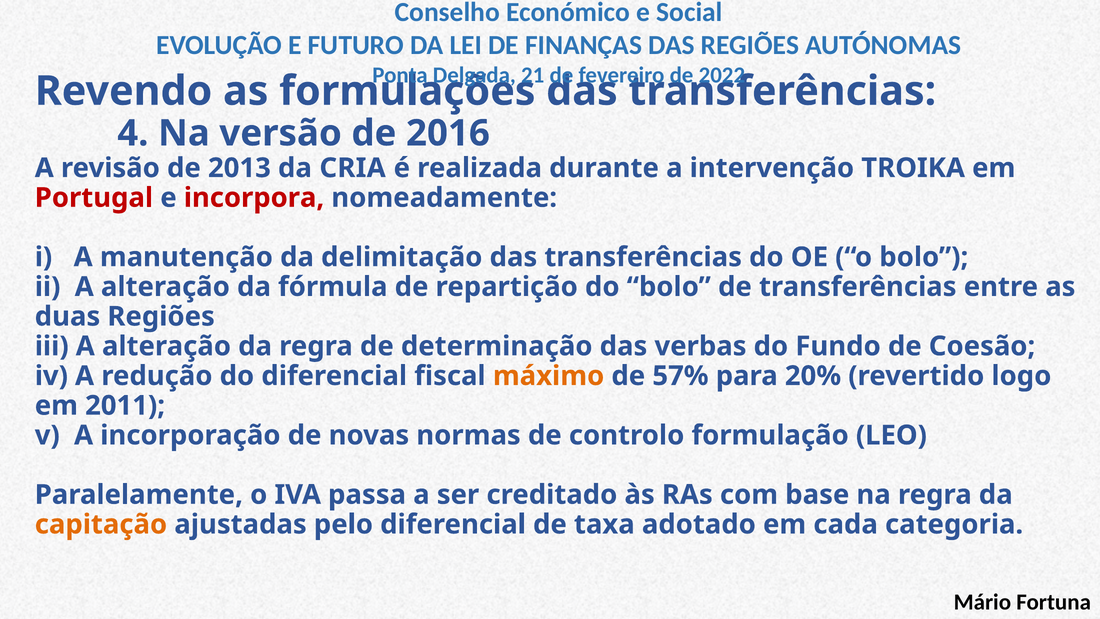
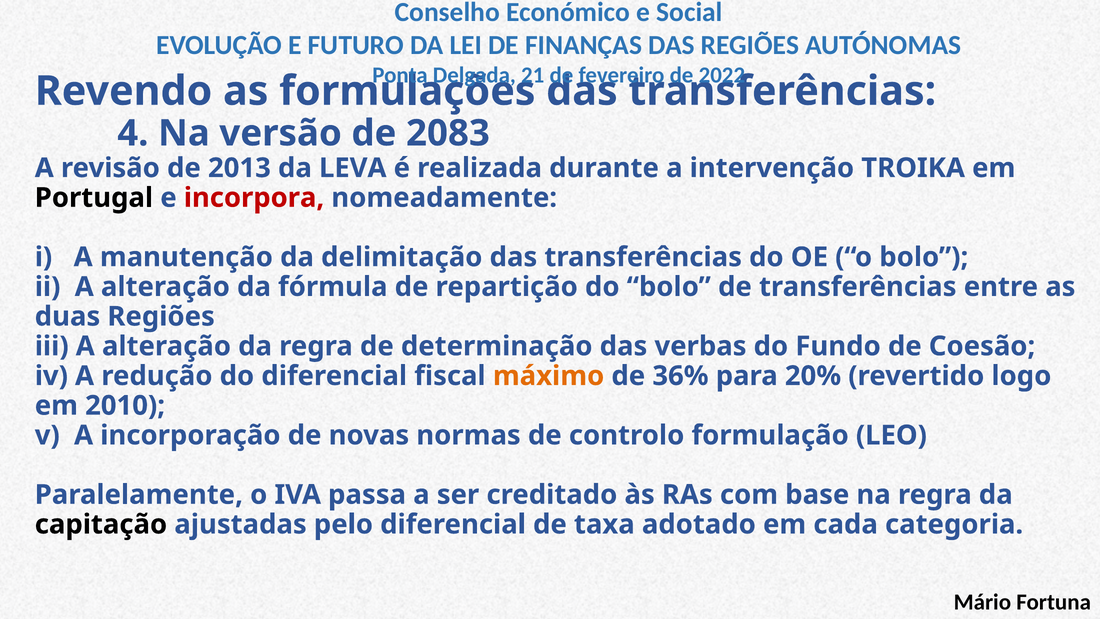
2016: 2016 -> 2083
CRIA: CRIA -> LEVA
Portugal colour: red -> black
57%: 57% -> 36%
2011: 2011 -> 2010
capitação colour: orange -> black
